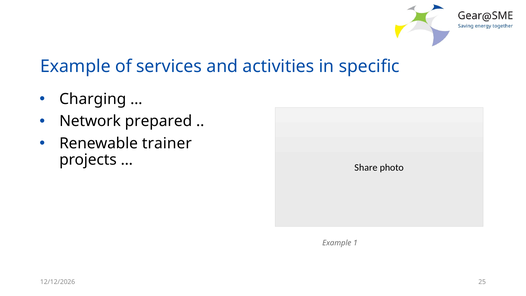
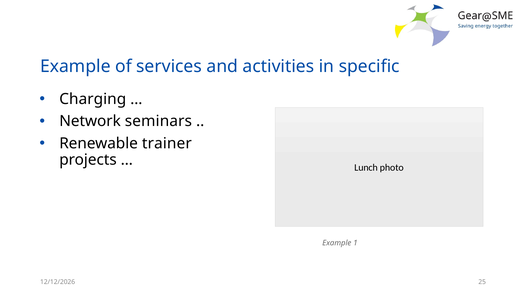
prepared: prepared -> seminars
Share: Share -> Lunch
